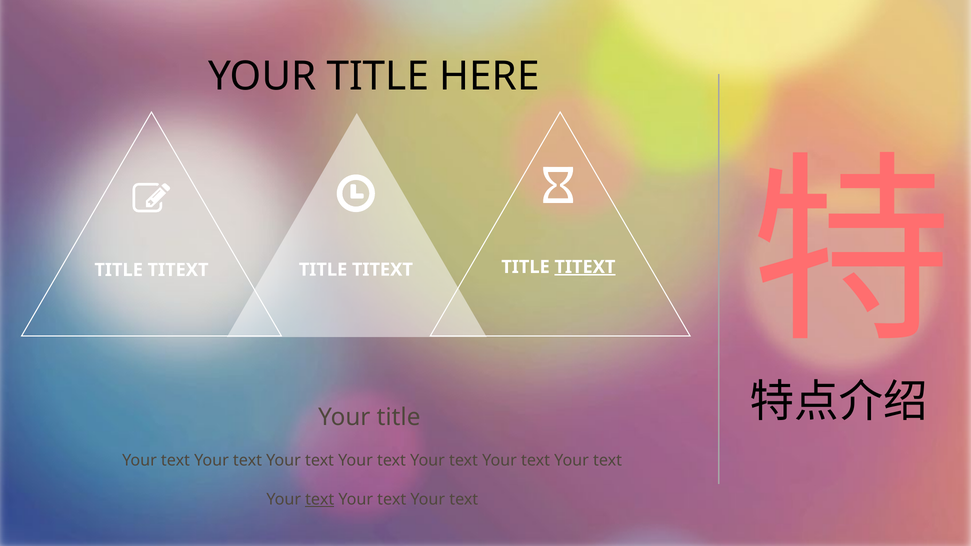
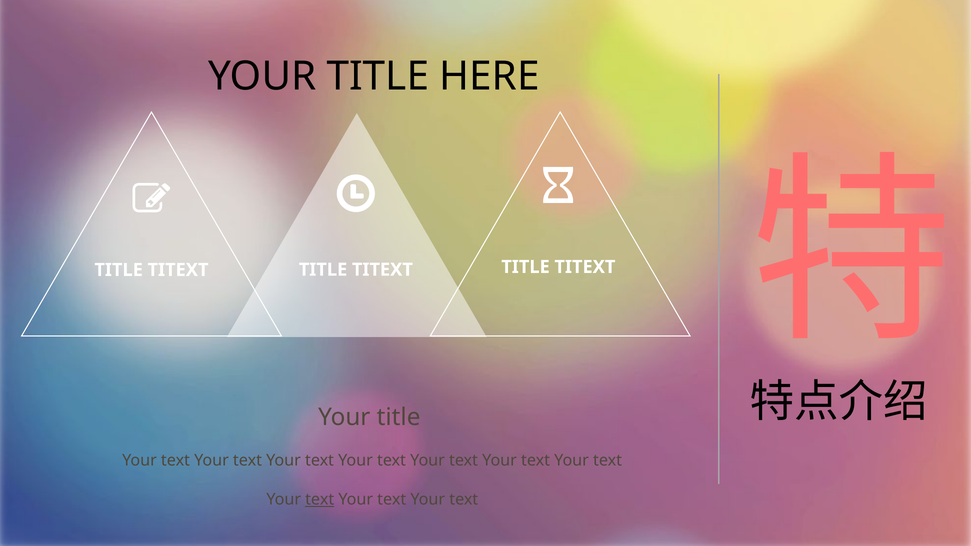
TITEXT at (585, 267) underline: present -> none
